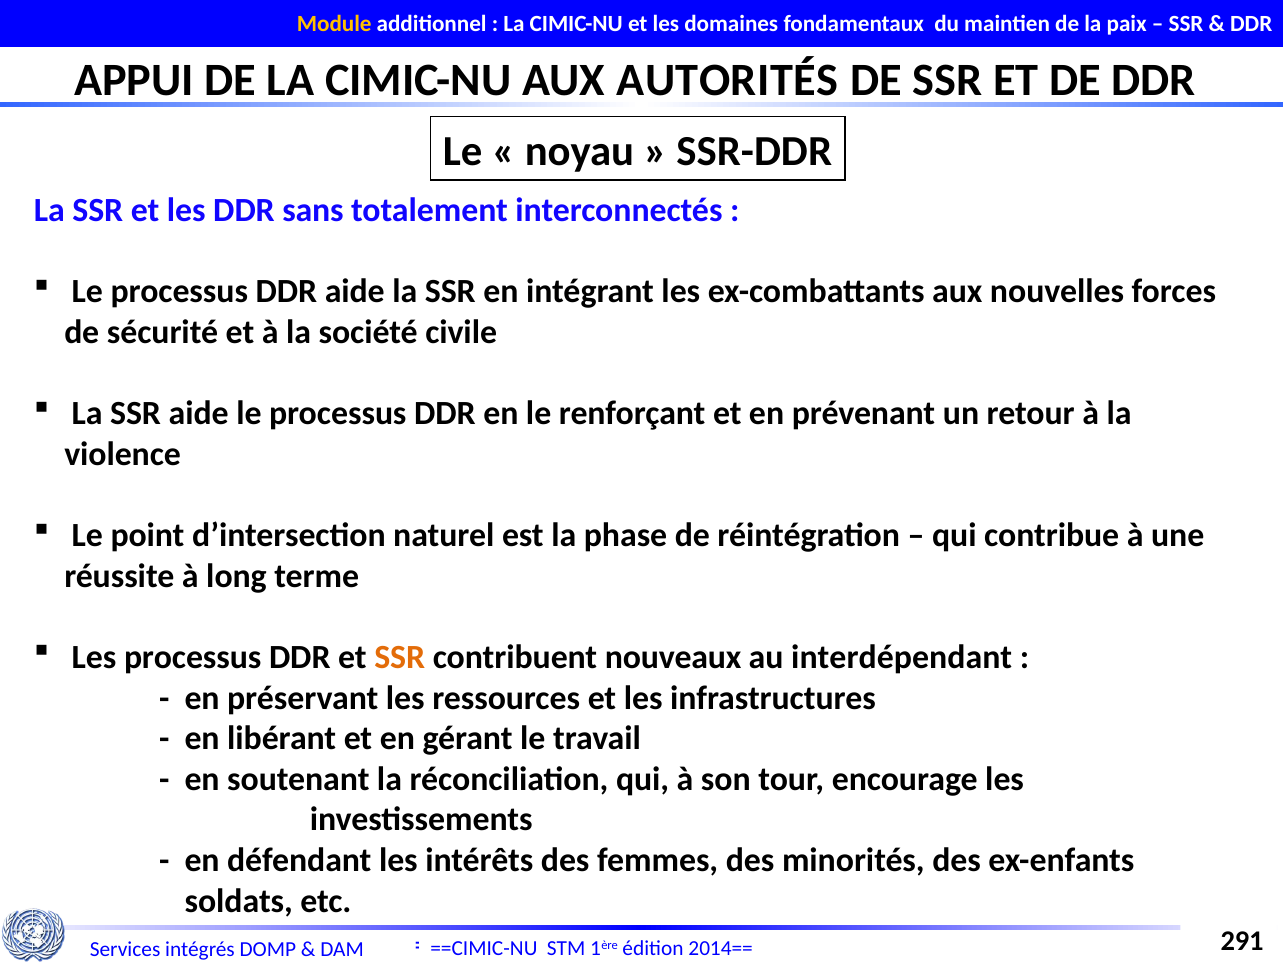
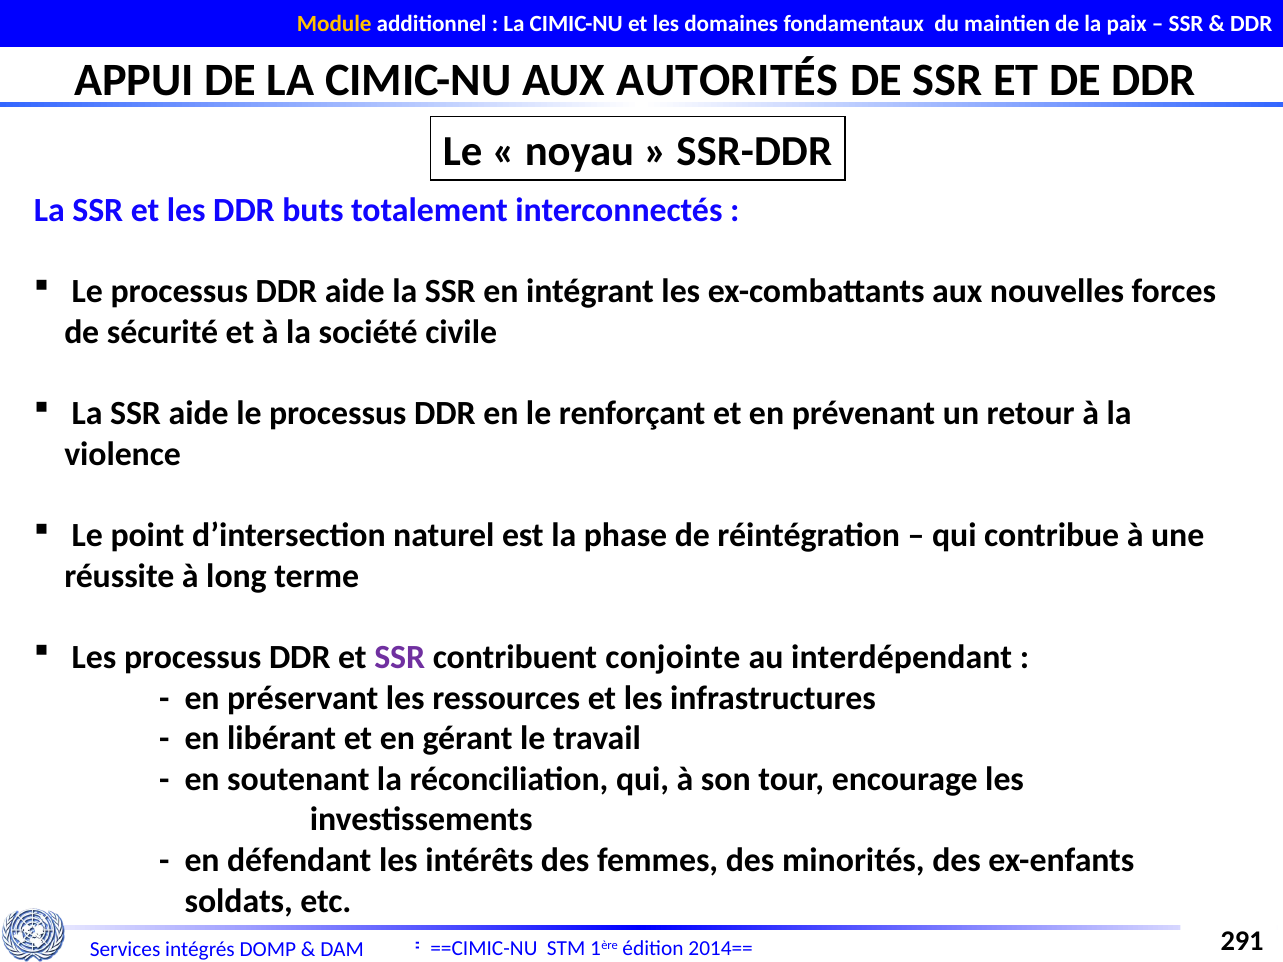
sans: sans -> buts
SSR at (400, 657) colour: orange -> purple
nouveaux: nouveaux -> conjointe
